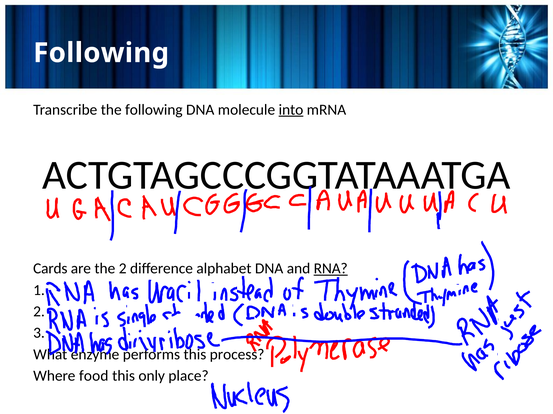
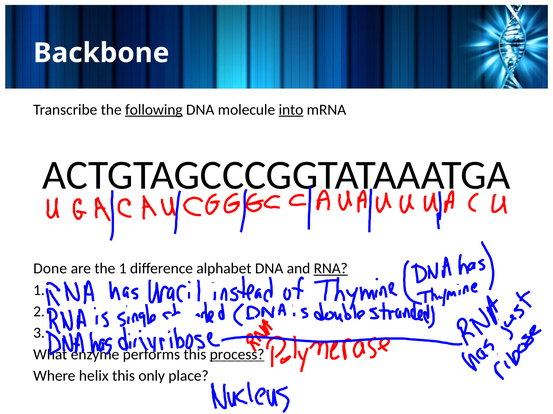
Following at (101, 53): Following -> Backbone
following at (154, 110) underline: none -> present
Cards: Cards -> Done
the 2: 2 -> 1
process underline: none -> present
food: food -> helix
